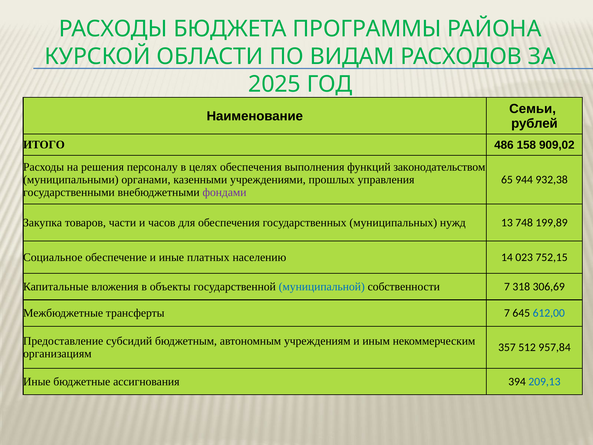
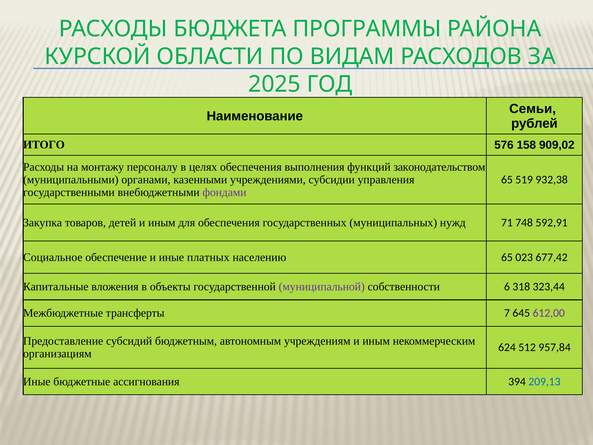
486: 486 -> 576
решения: решения -> монтажу
прошлых: прошлых -> субсидии
944: 944 -> 519
части: части -> детей
часов at (162, 222): часов -> иным
13: 13 -> 71
199,89: 199,89 -> 592,91
населению 14: 14 -> 65
752,15: 752,15 -> 677,42
муниципальной colour: blue -> purple
собственности 7: 7 -> 6
306,69: 306,69 -> 323,44
612,00 colour: blue -> purple
357: 357 -> 624
